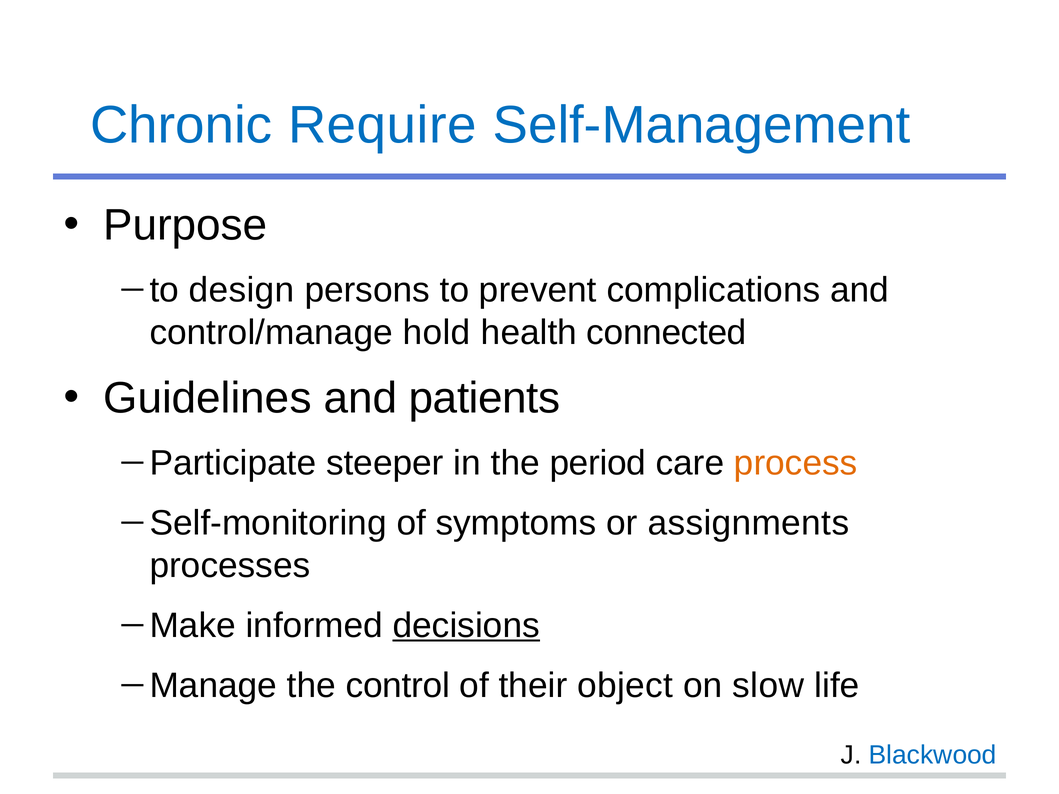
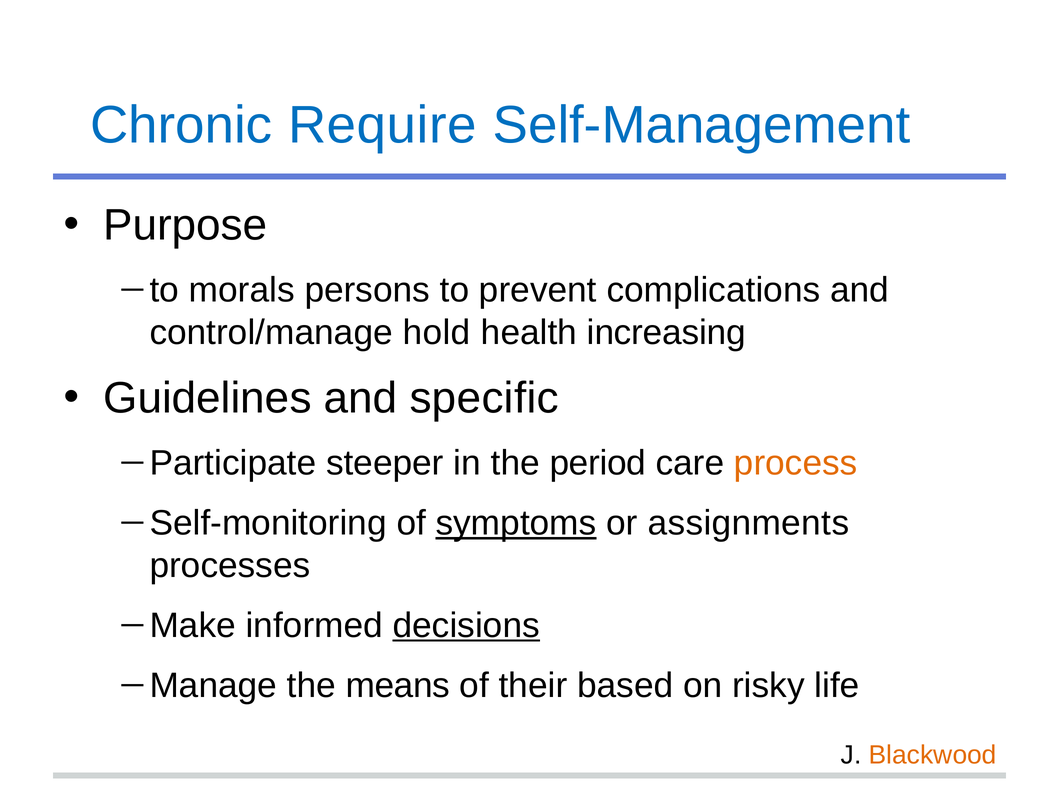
design: design -> morals
connected: connected -> increasing
patients: patients -> specific
symptoms underline: none -> present
control: control -> means
object: object -> based
slow: slow -> risky
Blackwood colour: blue -> orange
